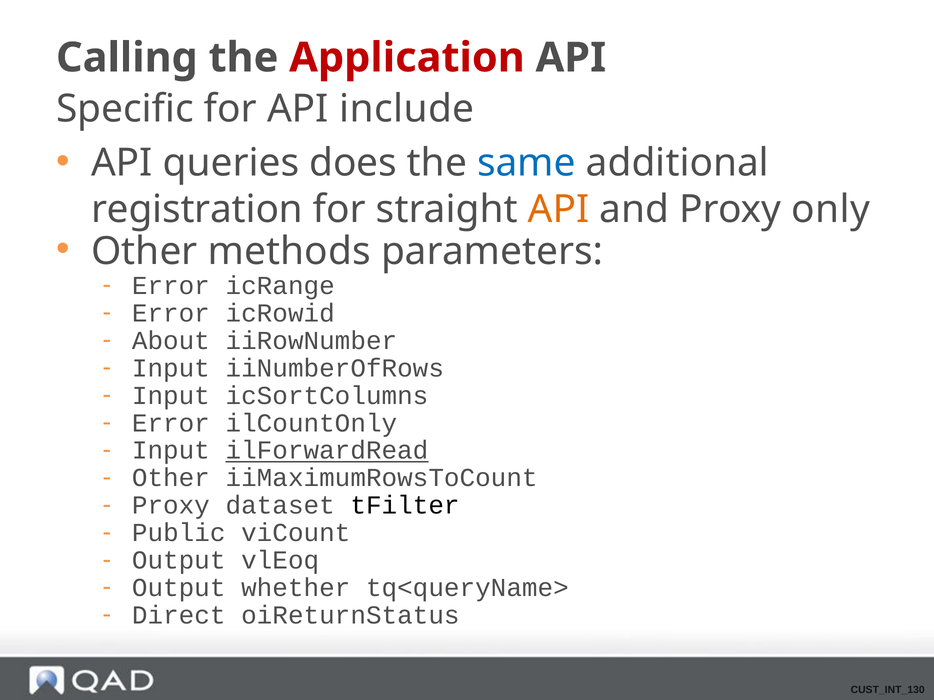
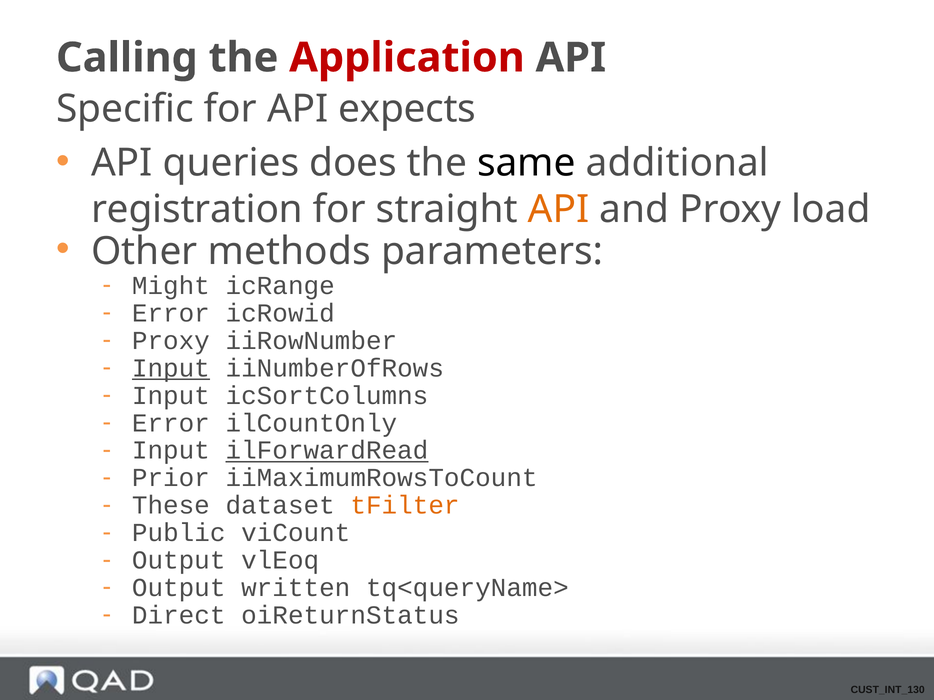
include: include -> expects
same colour: blue -> black
only: only -> load
Error at (171, 286): Error -> Might
About at (171, 341): About -> Proxy
Input at (171, 368) underline: none -> present
Other at (171, 478): Other -> Prior
Proxy at (171, 506): Proxy -> These
tFilter colour: black -> orange
whether: whether -> written
